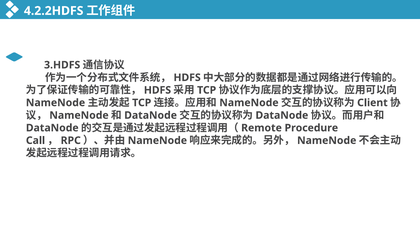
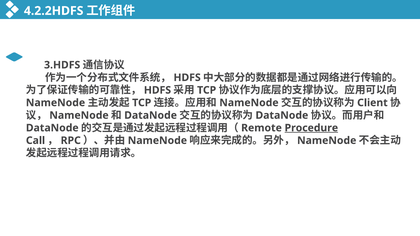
Procedure underline: none -> present
